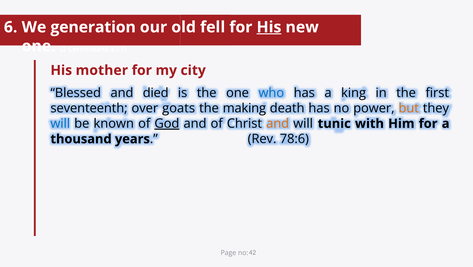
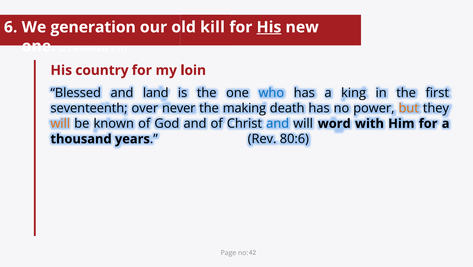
fell: fell -> kill
mother: mother -> country
city: city -> loin
died: died -> land
goats: goats -> never
will at (60, 123) colour: blue -> orange
God underline: present -> none
and at (278, 123) colour: orange -> blue
tunic: tunic -> word
78:6: 78:6 -> 80:6
